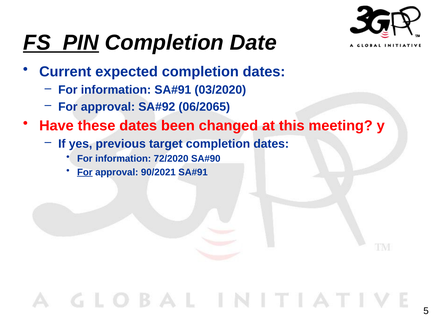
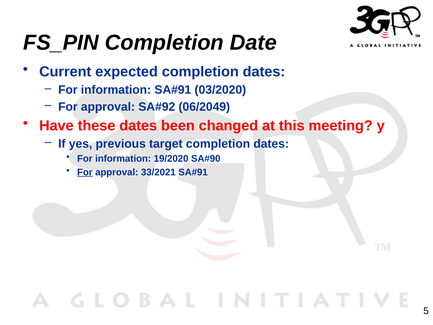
FS_PIN underline: present -> none
06/2065: 06/2065 -> 06/2049
72/2020: 72/2020 -> 19/2020
90/2021: 90/2021 -> 33/2021
